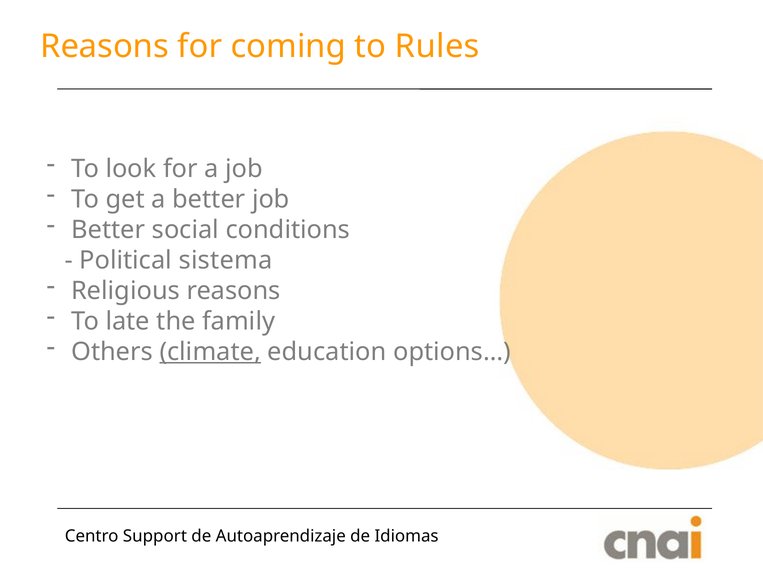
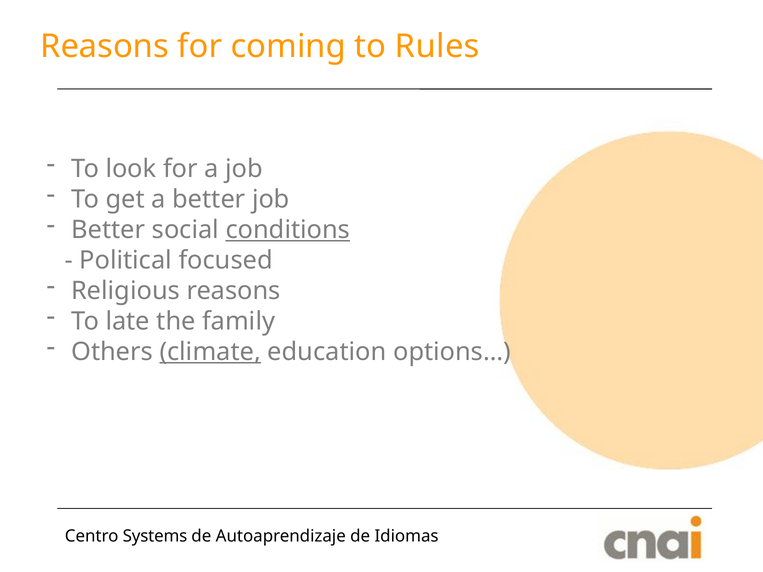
conditions underline: none -> present
sistema: sistema -> focused
Support: Support -> Systems
